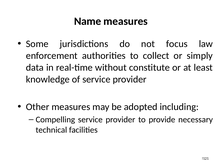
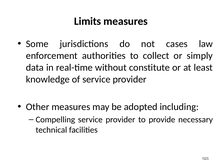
Name: Name -> Limits
focus: focus -> cases
